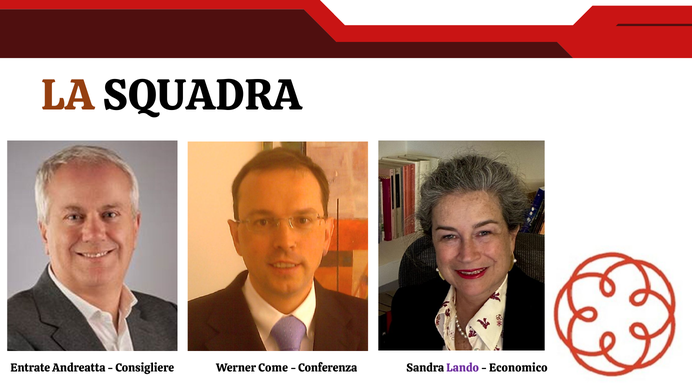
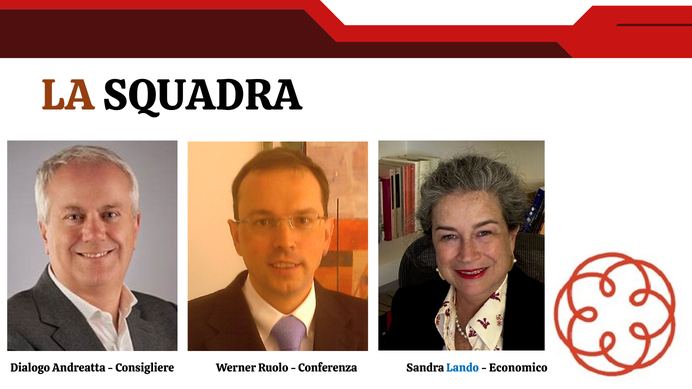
Entrate: Entrate -> Dialogo
Come: Come -> Ruolo
Lando colour: purple -> blue
